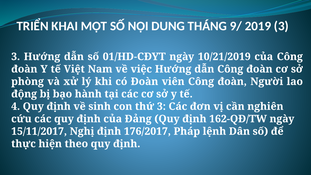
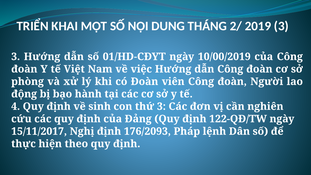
9/: 9/ -> 2/
10/21/2019: 10/21/2019 -> 10/00/2019
162-QĐ/TW: 162-QĐ/TW -> 122-QĐ/TW
176/2017: 176/2017 -> 176/2093
